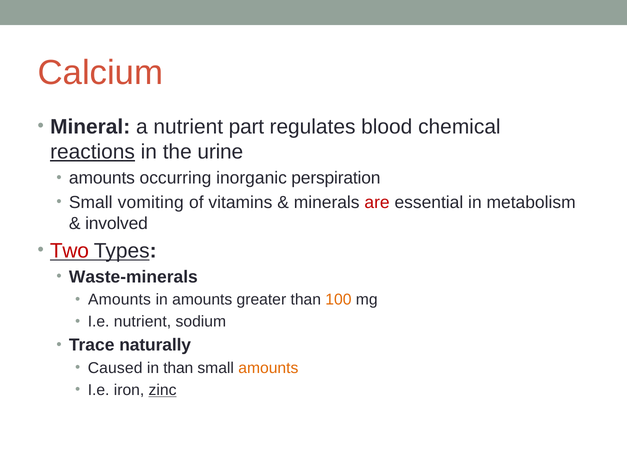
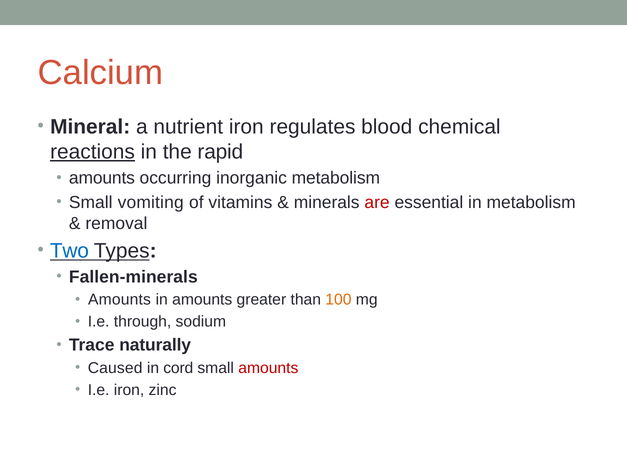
nutrient part: part -> iron
urine: urine -> rapid
inorganic perspiration: perspiration -> metabolism
involved: involved -> removal
Two colour: red -> blue
Waste-minerals: Waste-minerals -> Fallen-minerals
I.e nutrient: nutrient -> through
in than: than -> cord
amounts at (268, 368) colour: orange -> red
zinc underline: present -> none
